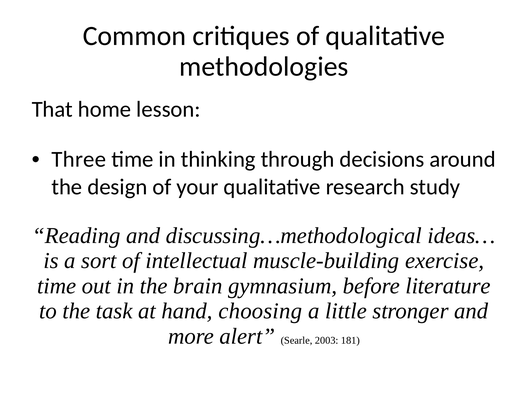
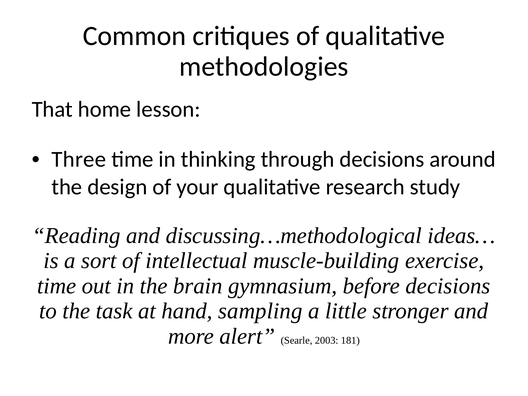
before literature: literature -> decisions
choosing: choosing -> sampling
